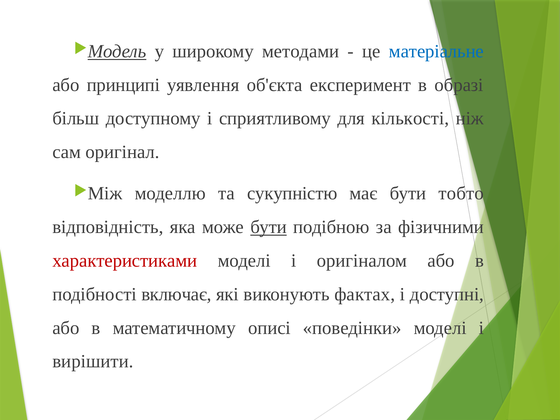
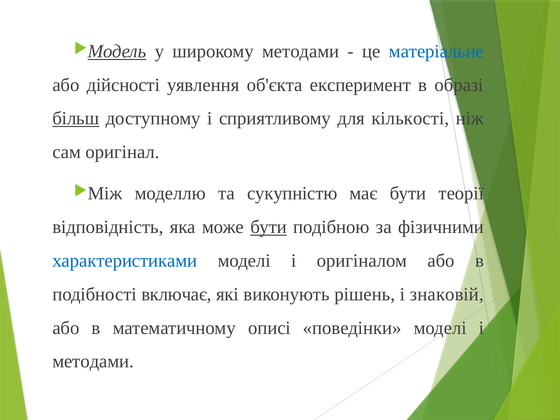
принципі: принципі -> дійсності
більш underline: none -> present
тобто: тобто -> теорії
характеристиками colour: red -> blue
фактах: фактах -> рішень
доступні: доступні -> знаковій
вирішити at (93, 361): вирішити -> методами
